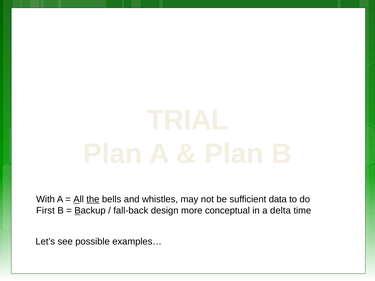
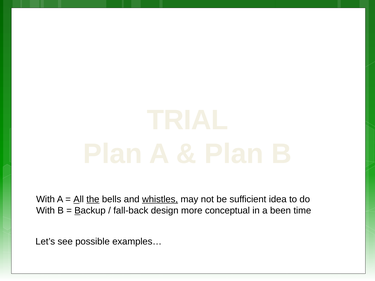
whistles underline: none -> present
data: data -> idea
First at (45, 211): First -> With
delta: delta -> been
